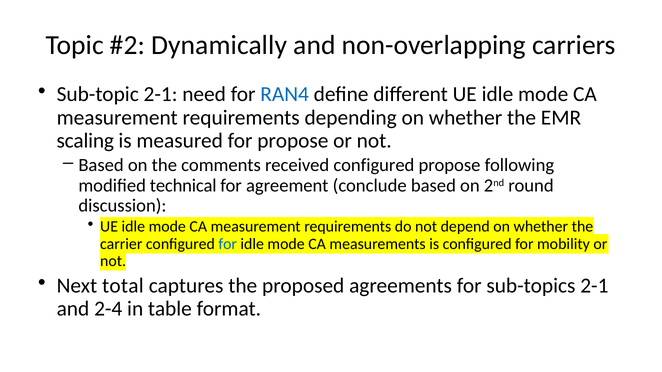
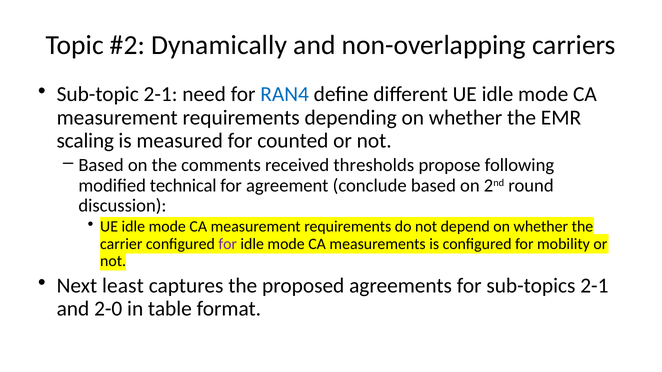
for propose: propose -> counted
received configured: configured -> thresholds
for at (228, 244) colour: blue -> purple
total: total -> least
2-4: 2-4 -> 2-0
